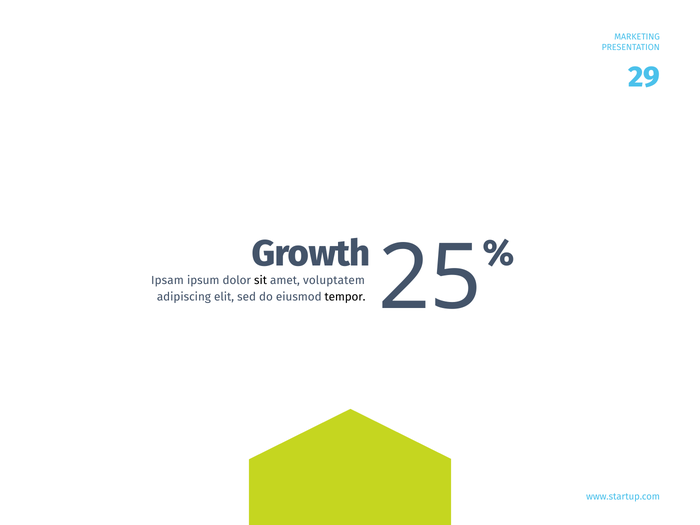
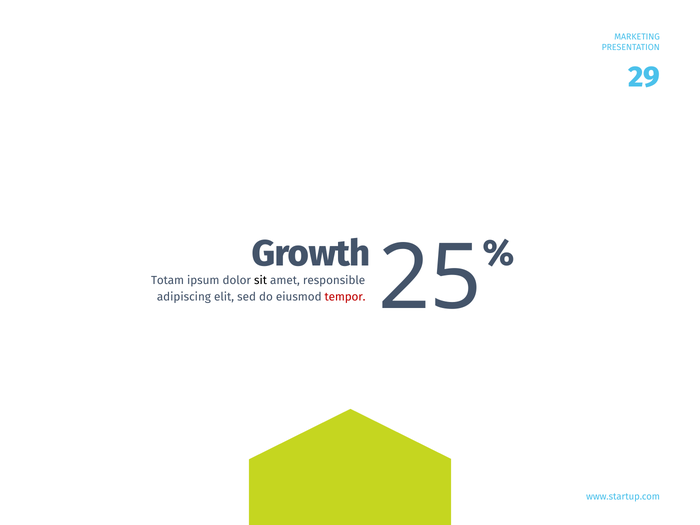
Ipsam: Ipsam -> Totam
voluptatem: voluptatem -> responsible
tempor colour: black -> red
